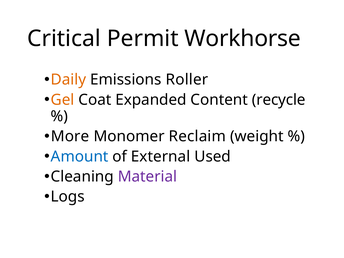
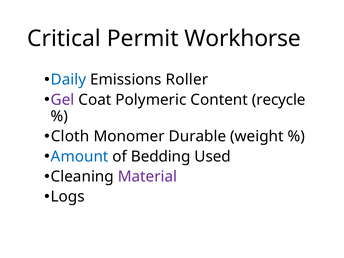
Daily colour: orange -> blue
Gel colour: orange -> purple
Expanded: Expanded -> Polymeric
More: More -> Cloth
Reclaim: Reclaim -> Durable
External: External -> Bedding
